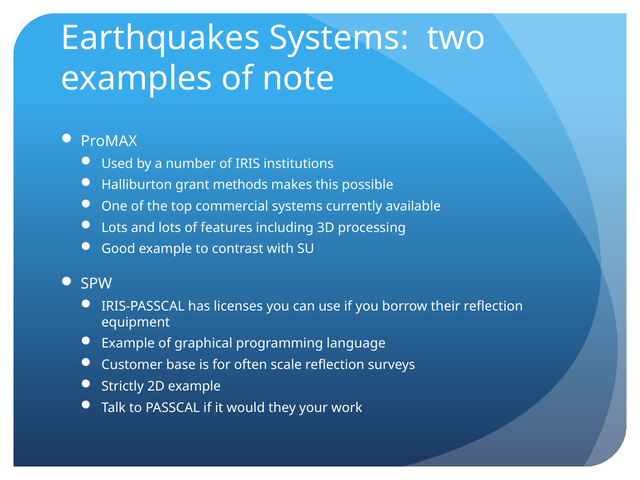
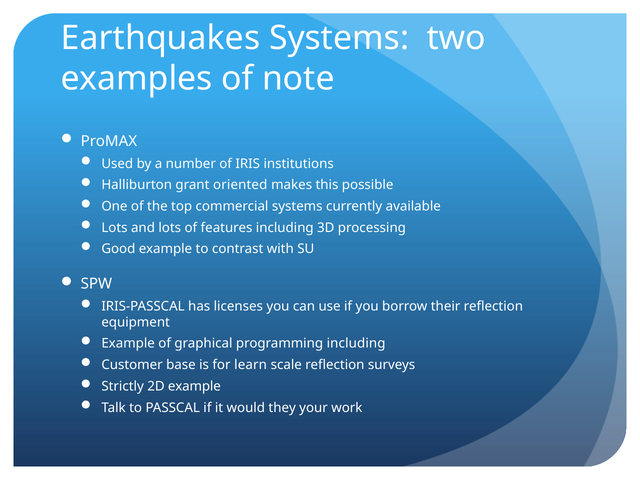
methods: methods -> oriented
programming language: language -> including
often: often -> learn
